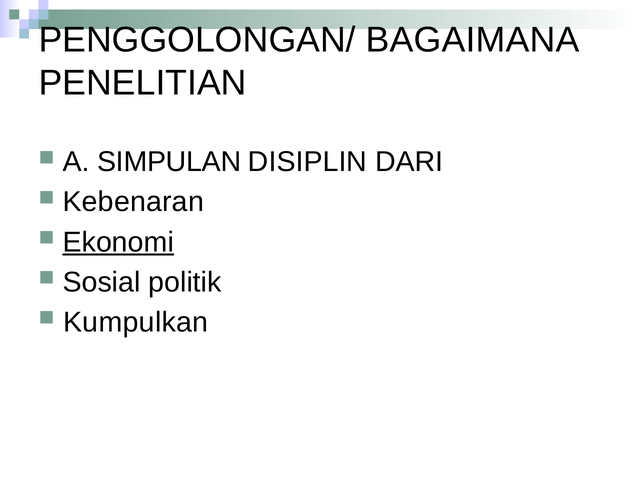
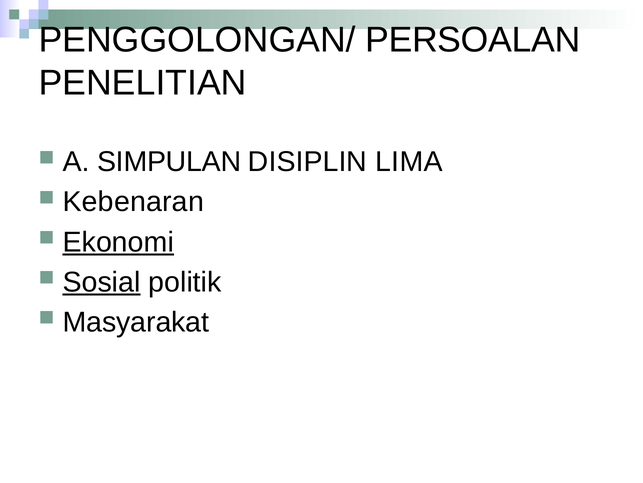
BAGAIMANA: BAGAIMANA -> PERSOALAN
DARI: DARI -> LIMA
Sosial underline: none -> present
Kumpulkan: Kumpulkan -> Masyarakat
